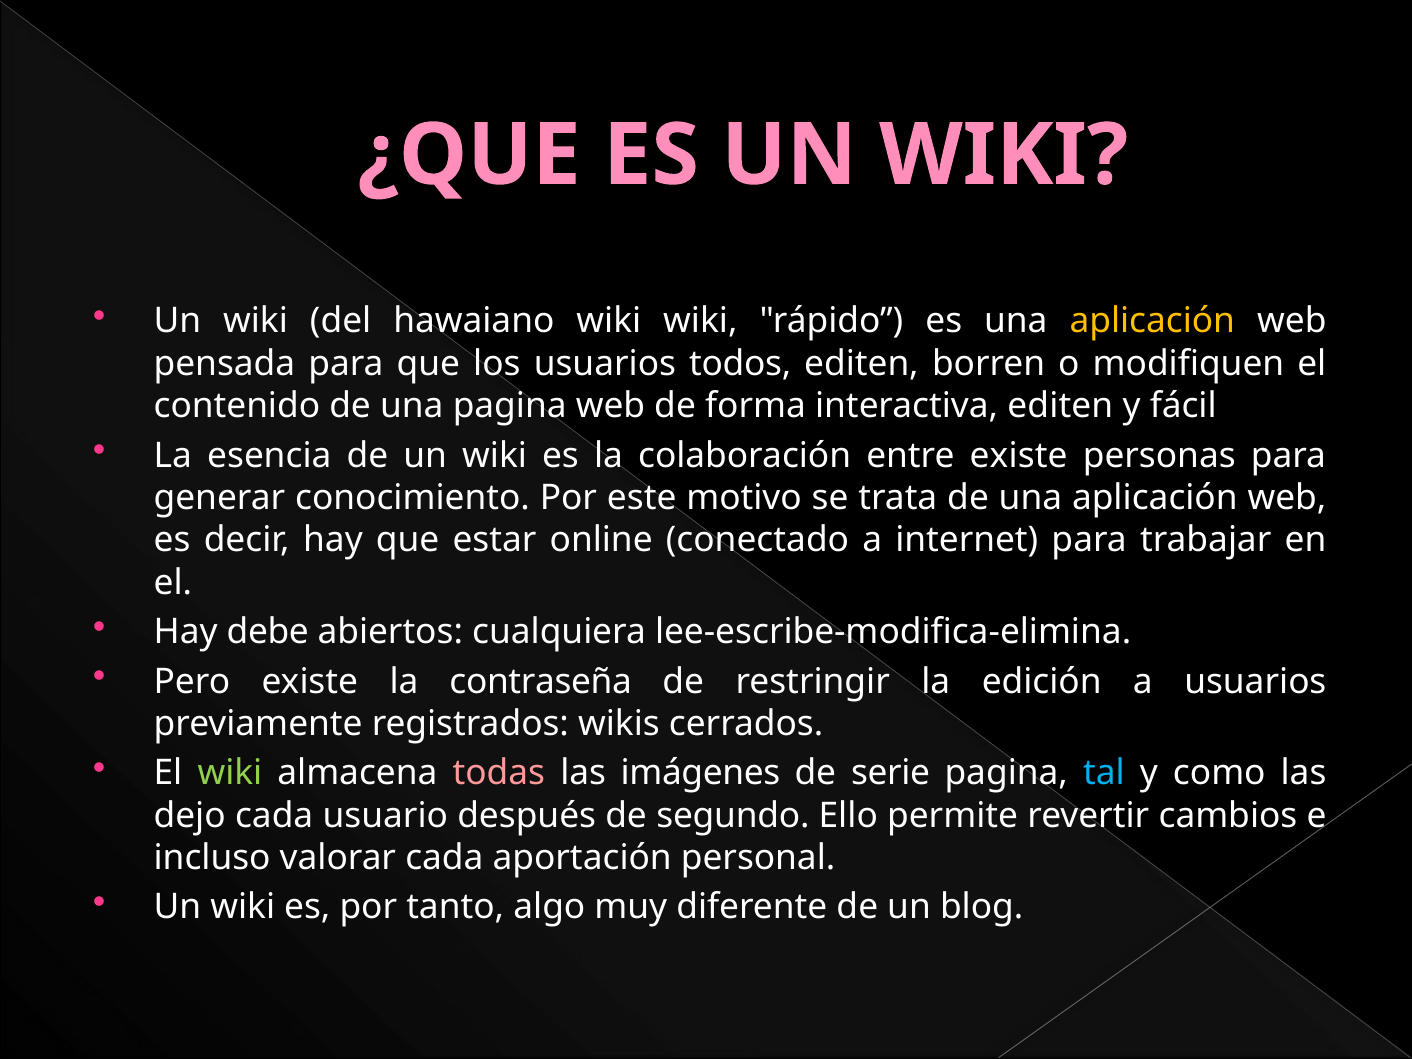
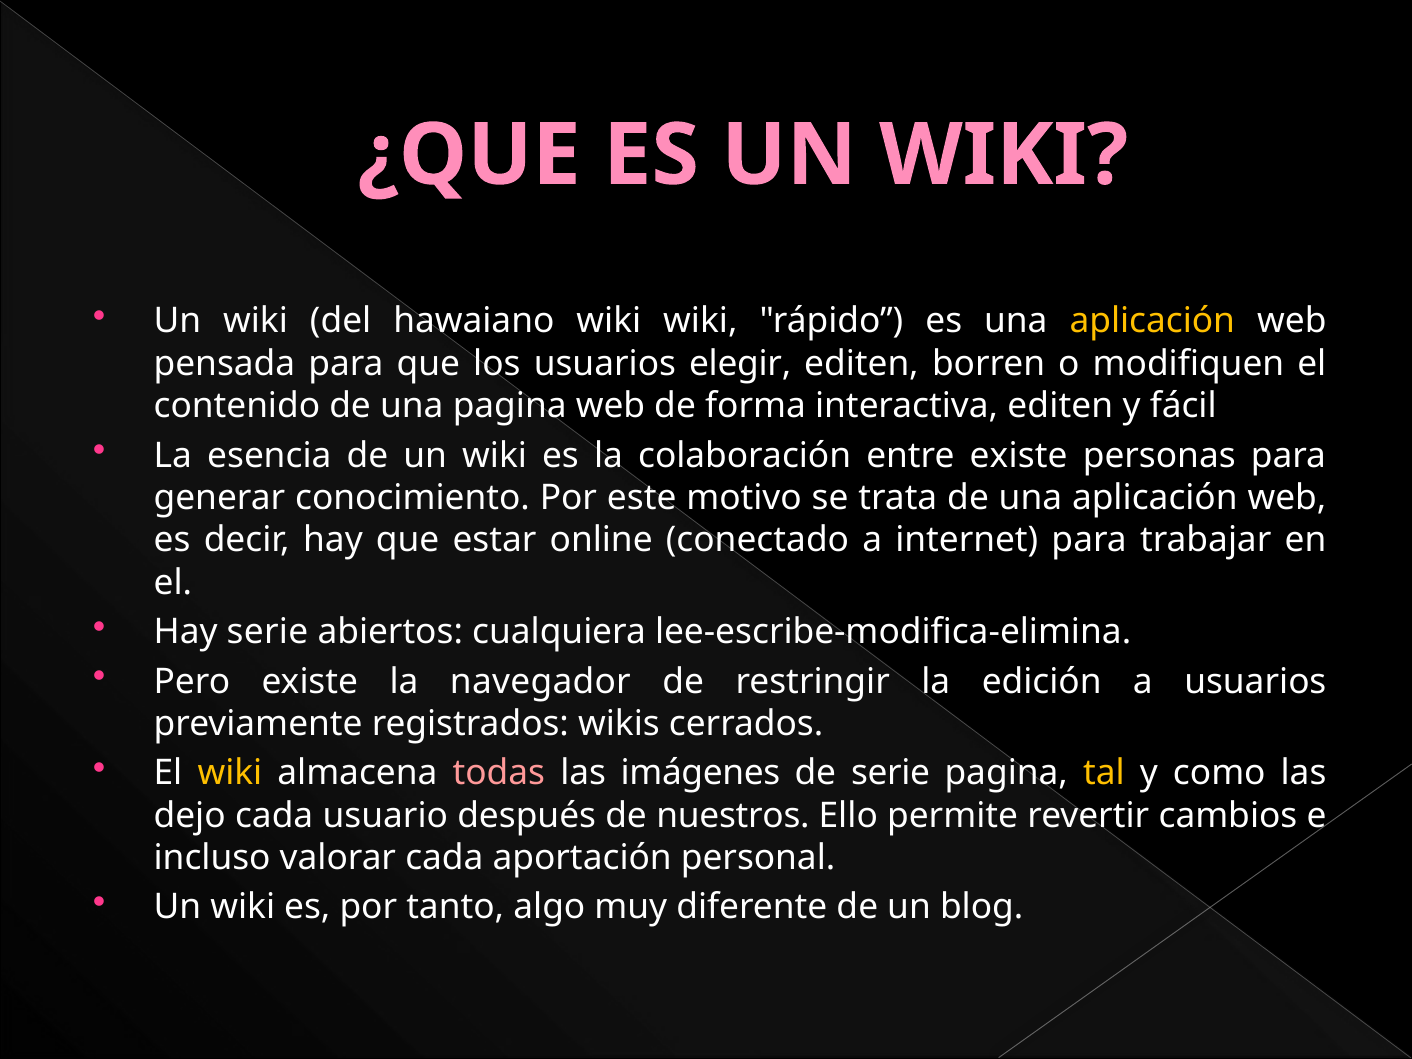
todos: todos -> elegir
Hay debe: debe -> serie
contraseña: contraseña -> navegador
wiki at (230, 773) colour: light green -> yellow
tal colour: light blue -> yellow
segundo: segundo -> nuestros
